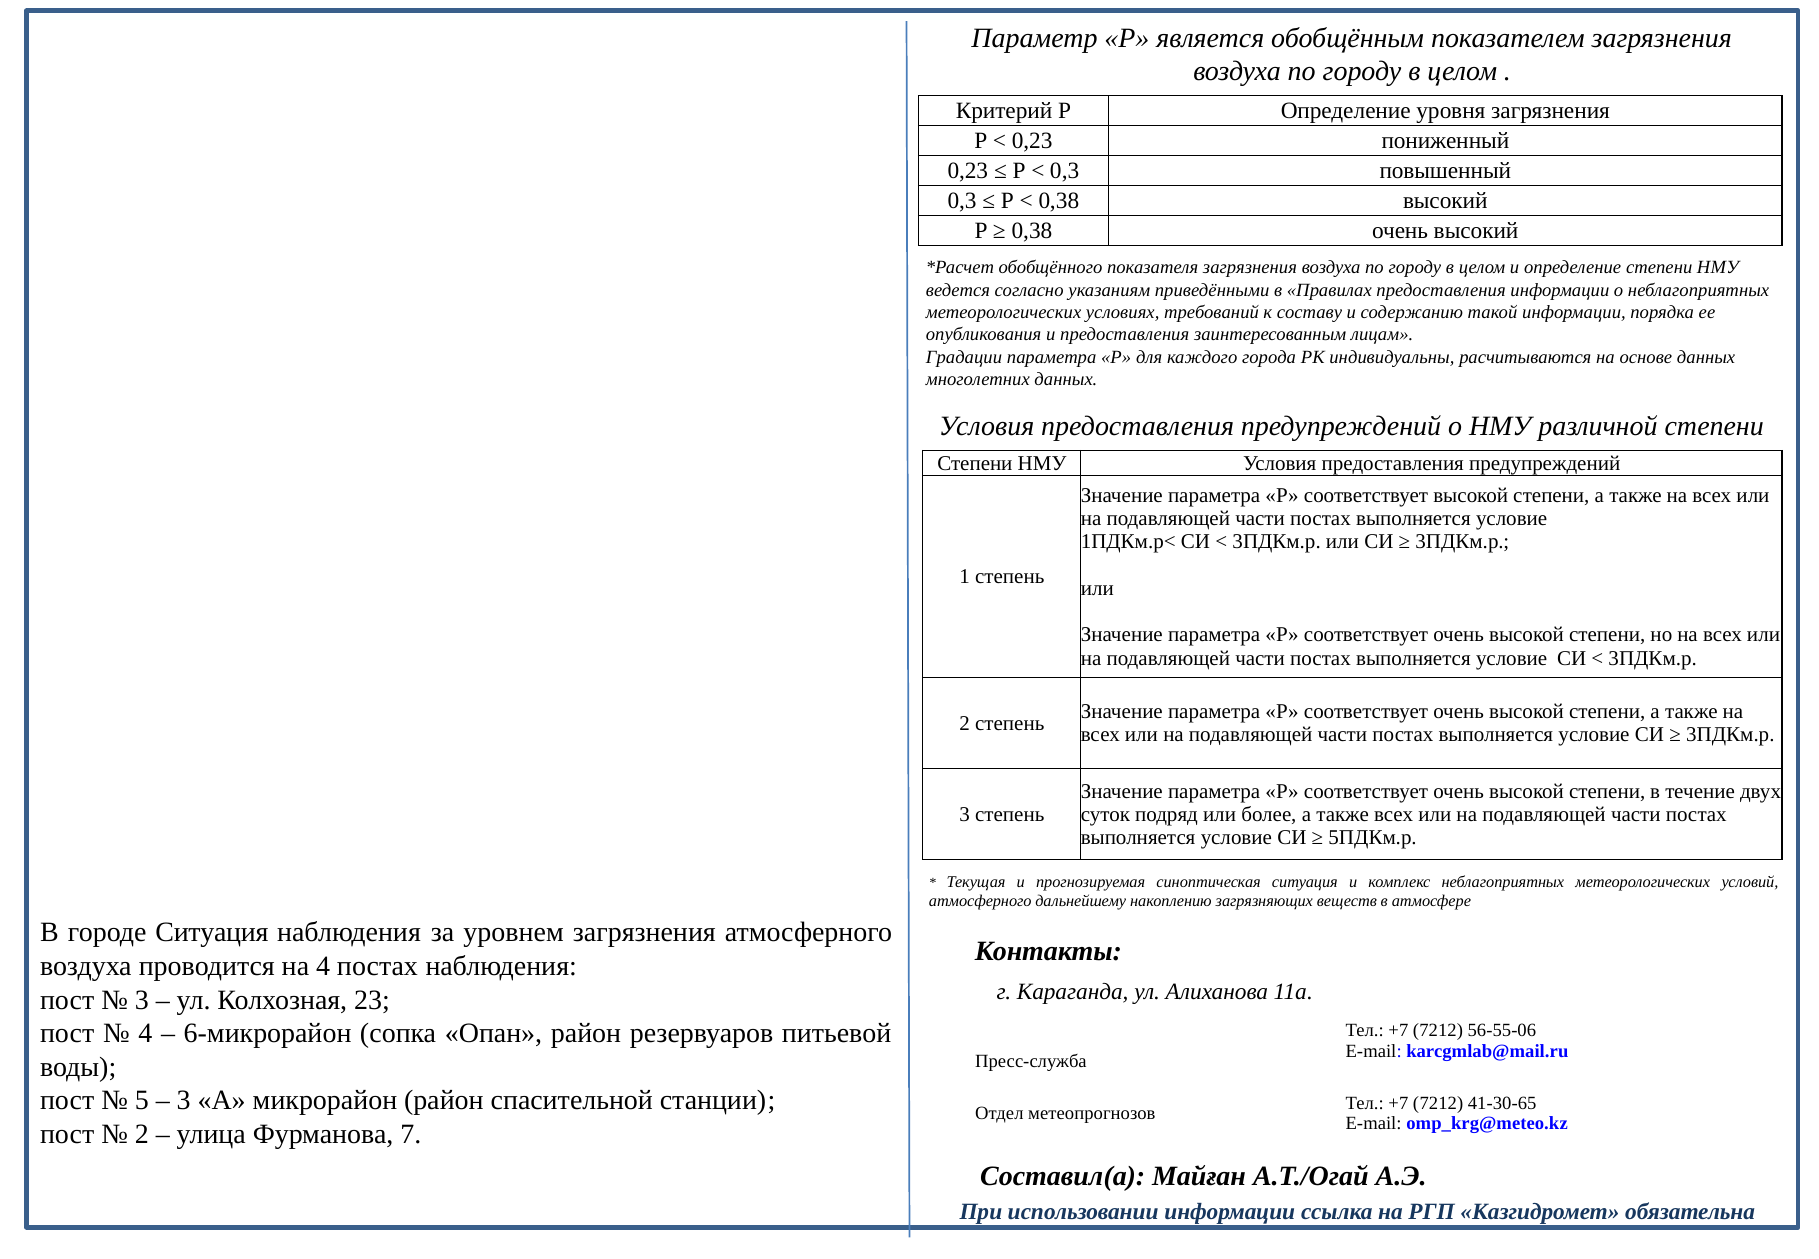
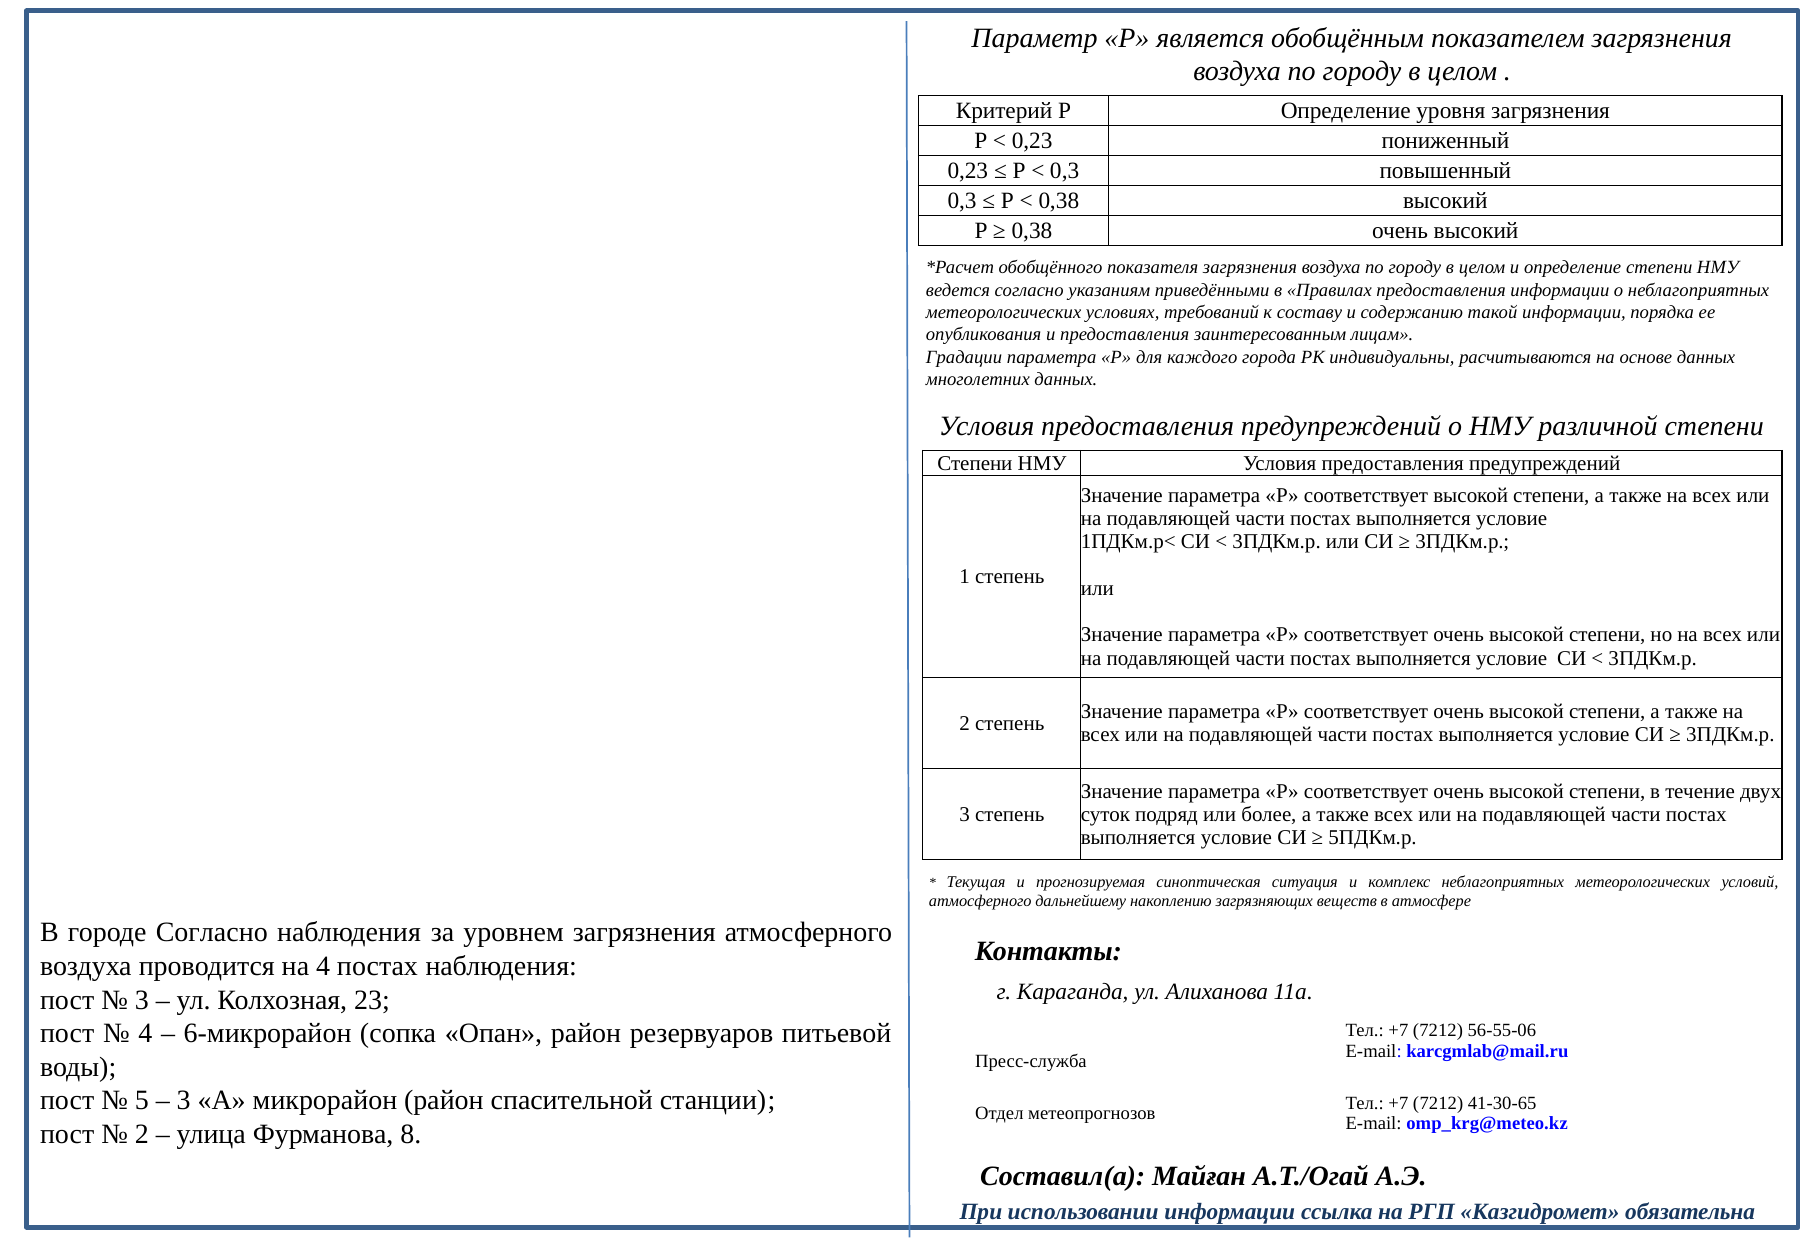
городе Ситуация: Ситуация -> Согласно
7: 7 -> 8
